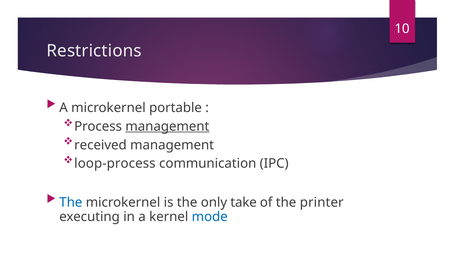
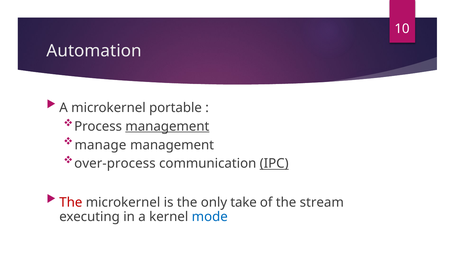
Restrictions: Restrictions -> Automation
received: received -> manage
loop-process: loop-process -> over-process
IPC underline: none -> present
The at (71, 202) colour: blue -> red
printer: printer -> stream
